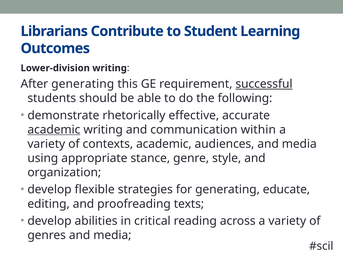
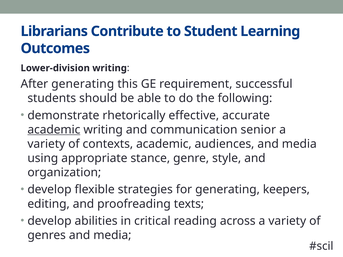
successful underline: present -> none
within: within -> senior
educate: educate -> keepers
